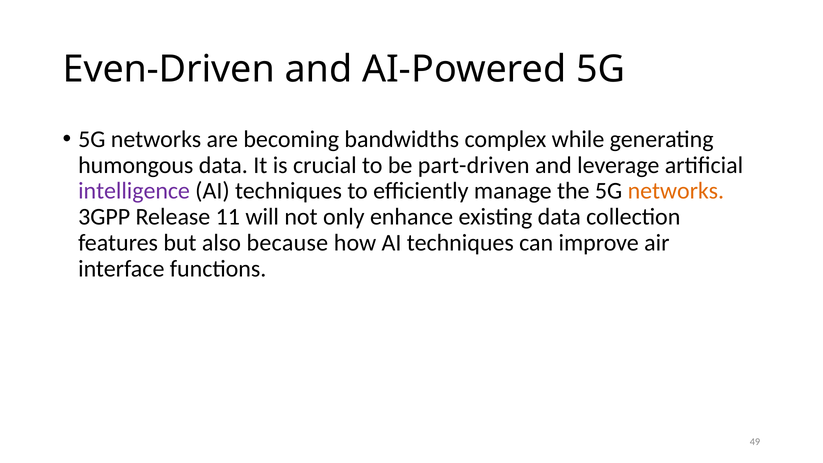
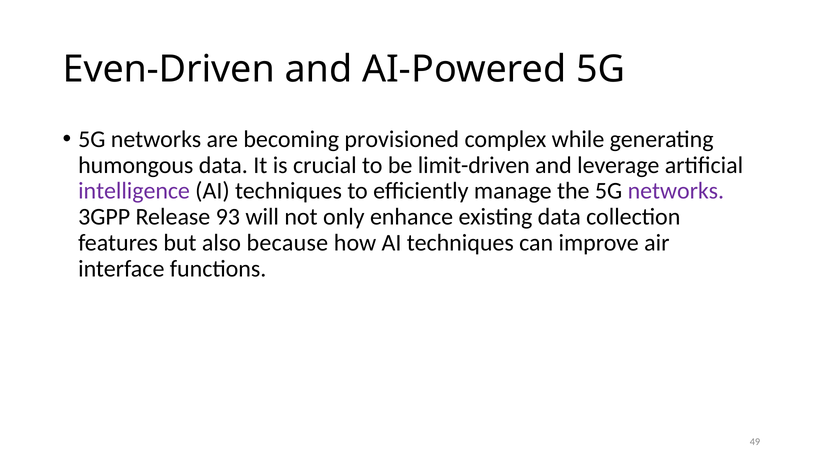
bandwidths: bandwidths -> provisioned
part-driven: part-driven -> limit-driven
networks at (676, 191) colour: orange -> purple
11: 11 -> 93
